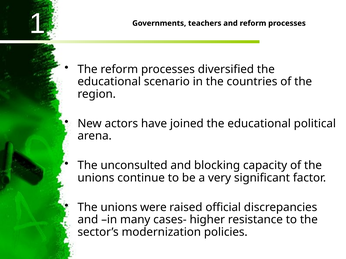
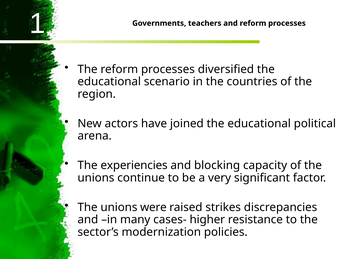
unconsulted: unconsulted -> experiencies
official: official -> strikes
